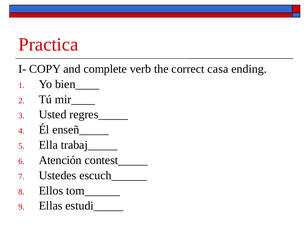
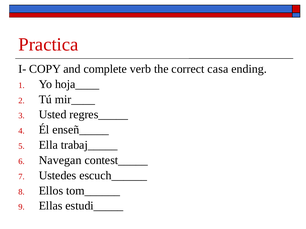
bien____: bien____ -> hoja____
Atención: Atención -> Navegan
